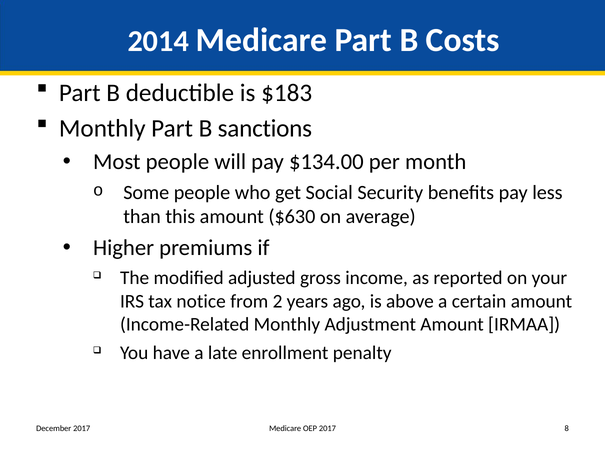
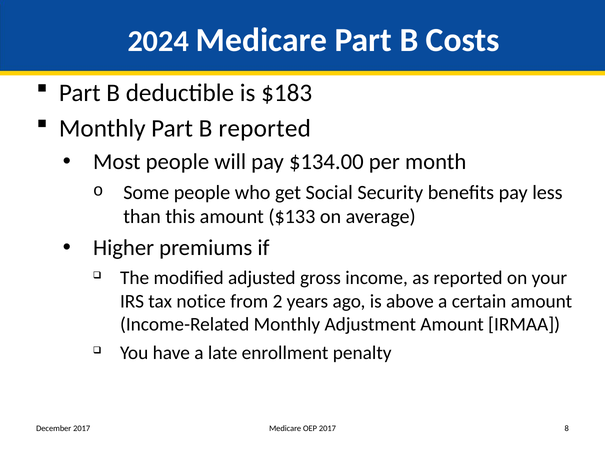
2014: 2014 -> 2024
B sanctions: sanctions -> reported
$630: $630 -> $133
